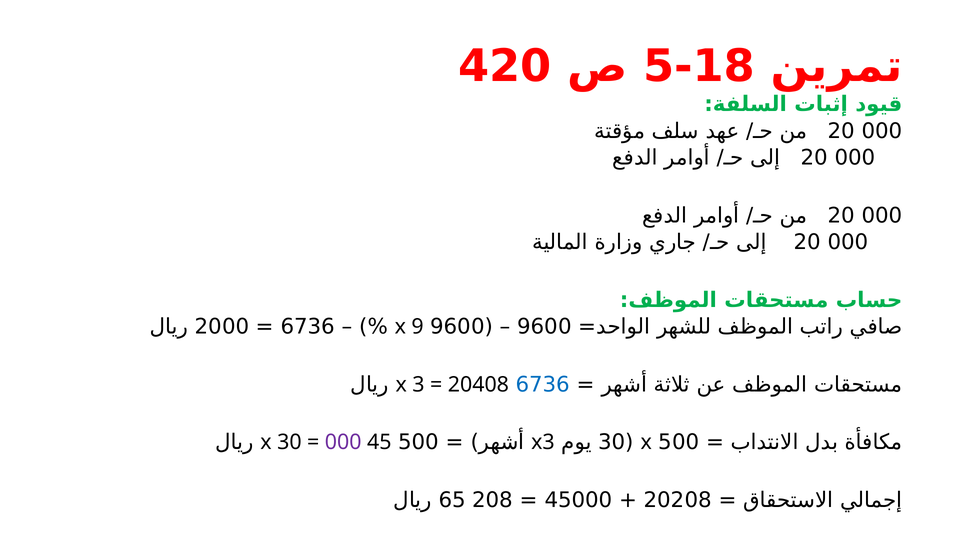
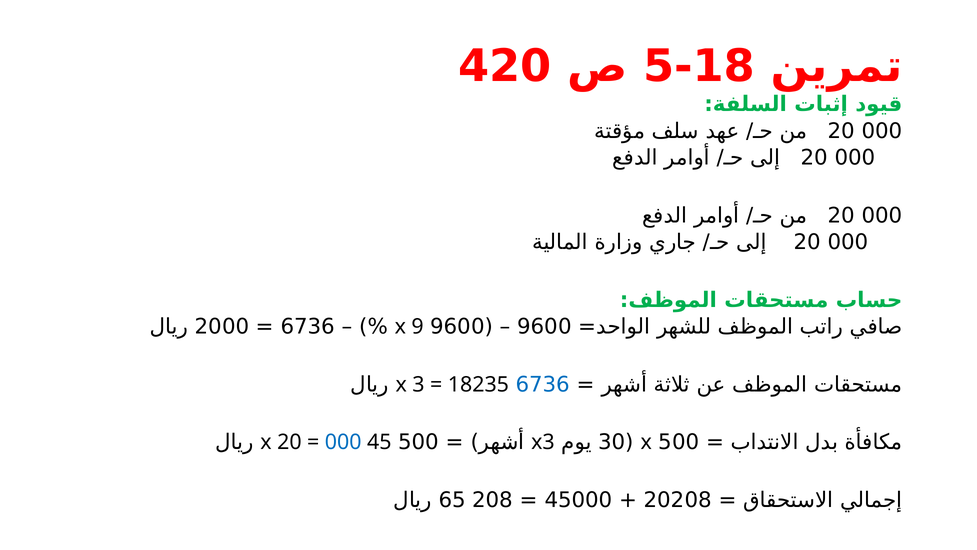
20408: 20408 -> 18235
x 30: 30 -> 20
000 at (343, 442) colour: purple -> blue
